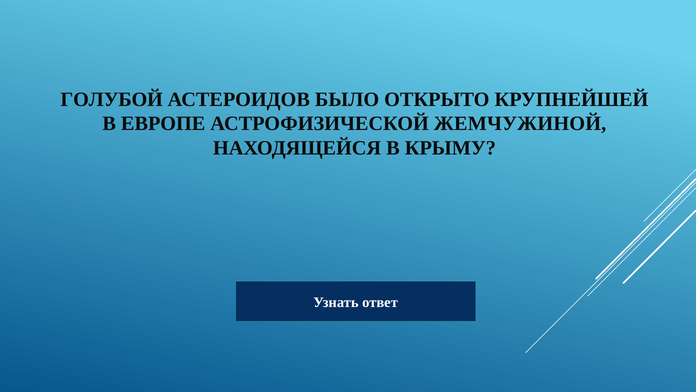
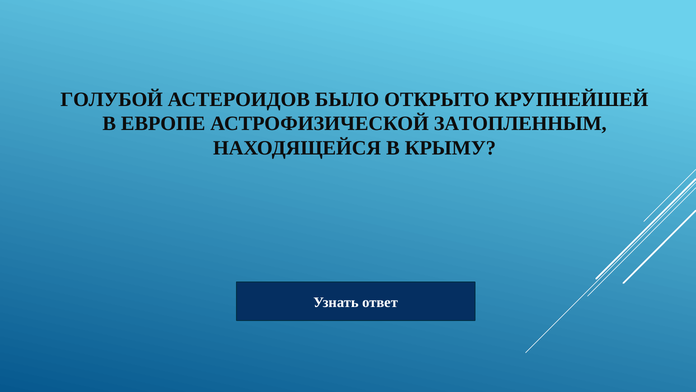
ЖЕМЧУЖИНОЙ: ЖЕМЧУЖИНОЙ -> ЗАТОПЛЕННЫМ
